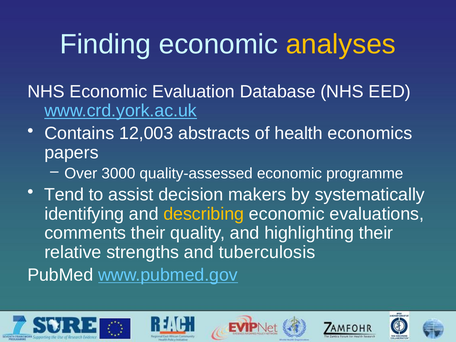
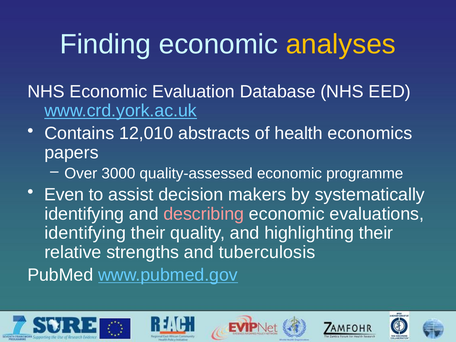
12,003: 12,003 -> 12,010
Tend: Tend -> Even
describing colour: yellow -> pink
comments at (85, 233): comments -> identifying
